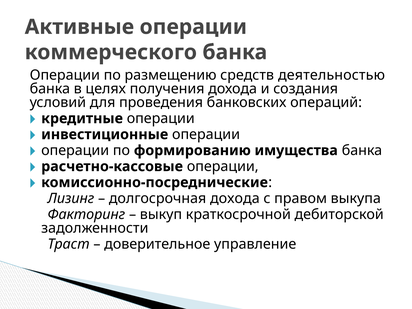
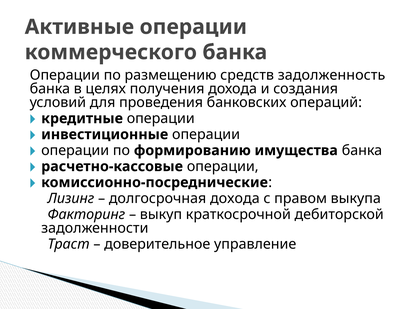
деятельностью: деятельностью -> задолженность
